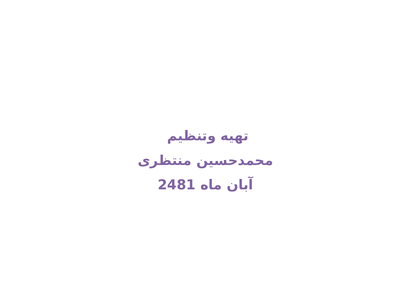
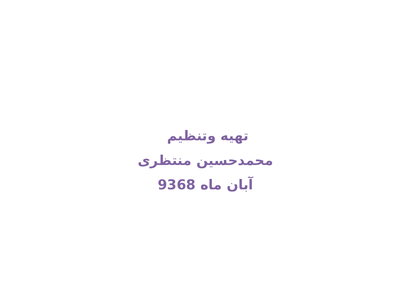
2481: 2481 -> 9368
